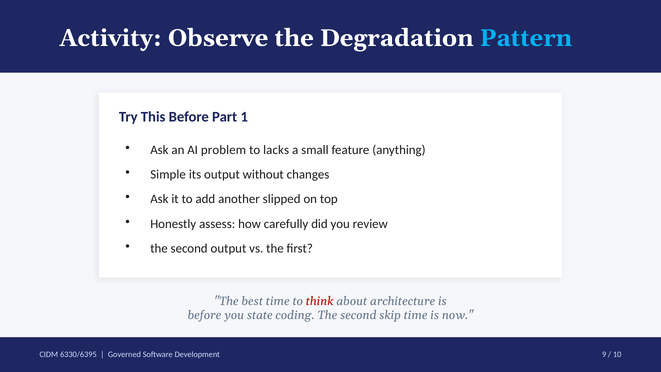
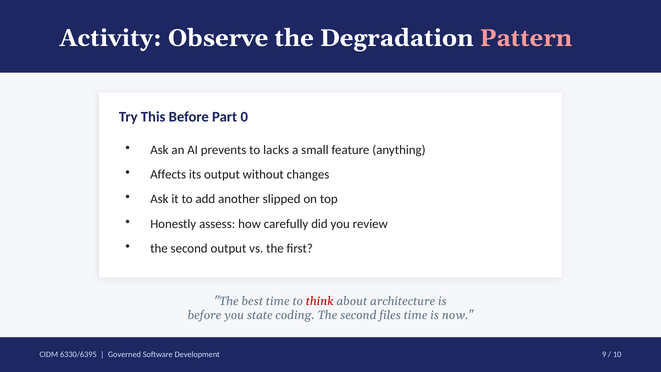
Pattern colour: light blue -> pink
1: 1 -> 0
problem: problem -> prevents
Simple: Simple -> Affects
skip: skip -> files
